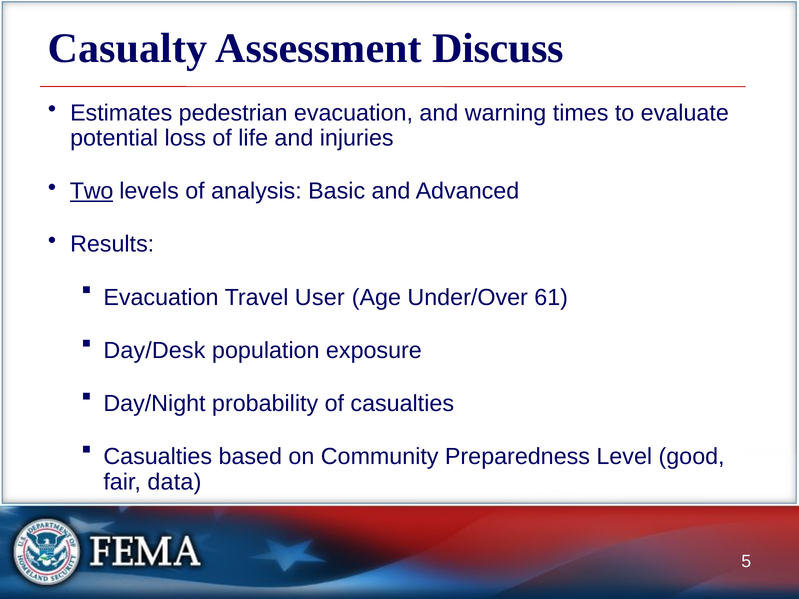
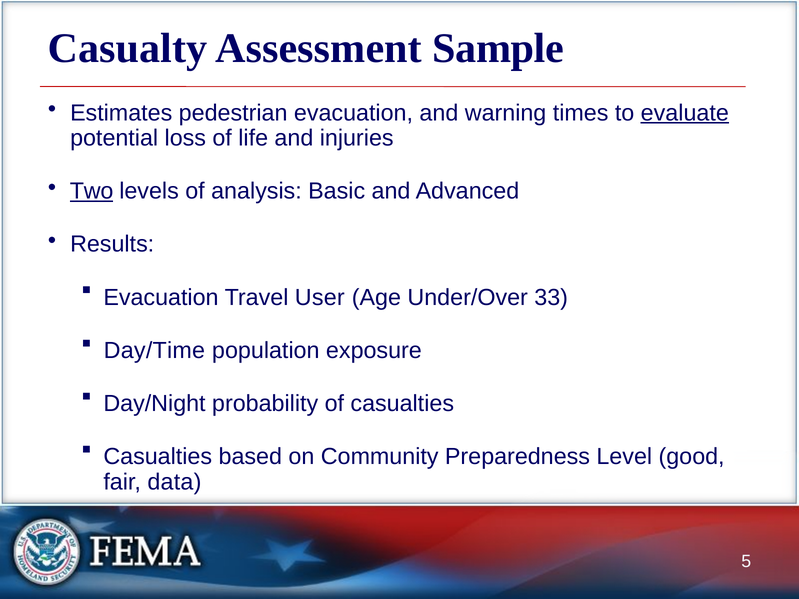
Discuss: Discuss -> Sample
evaluate underline: none -> present
61: 61 -> 33
Day/Desk: Day/Desk -> Day/Time
